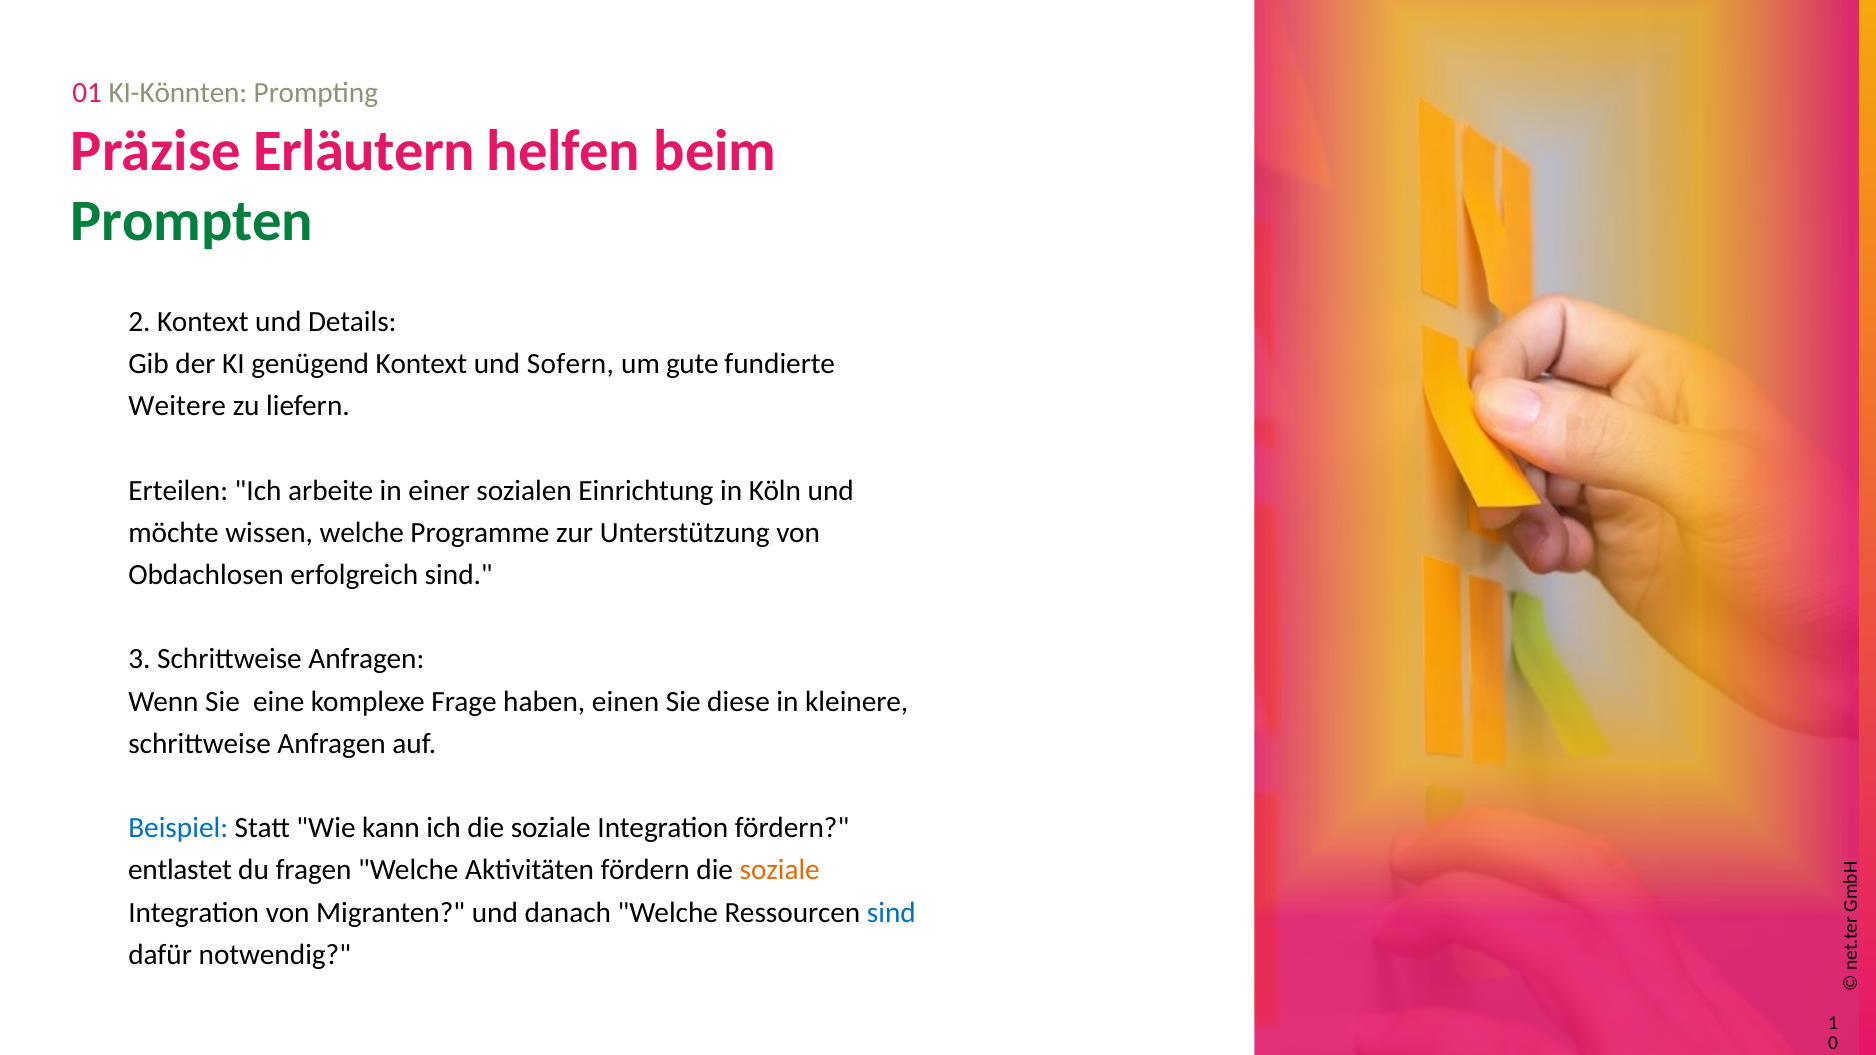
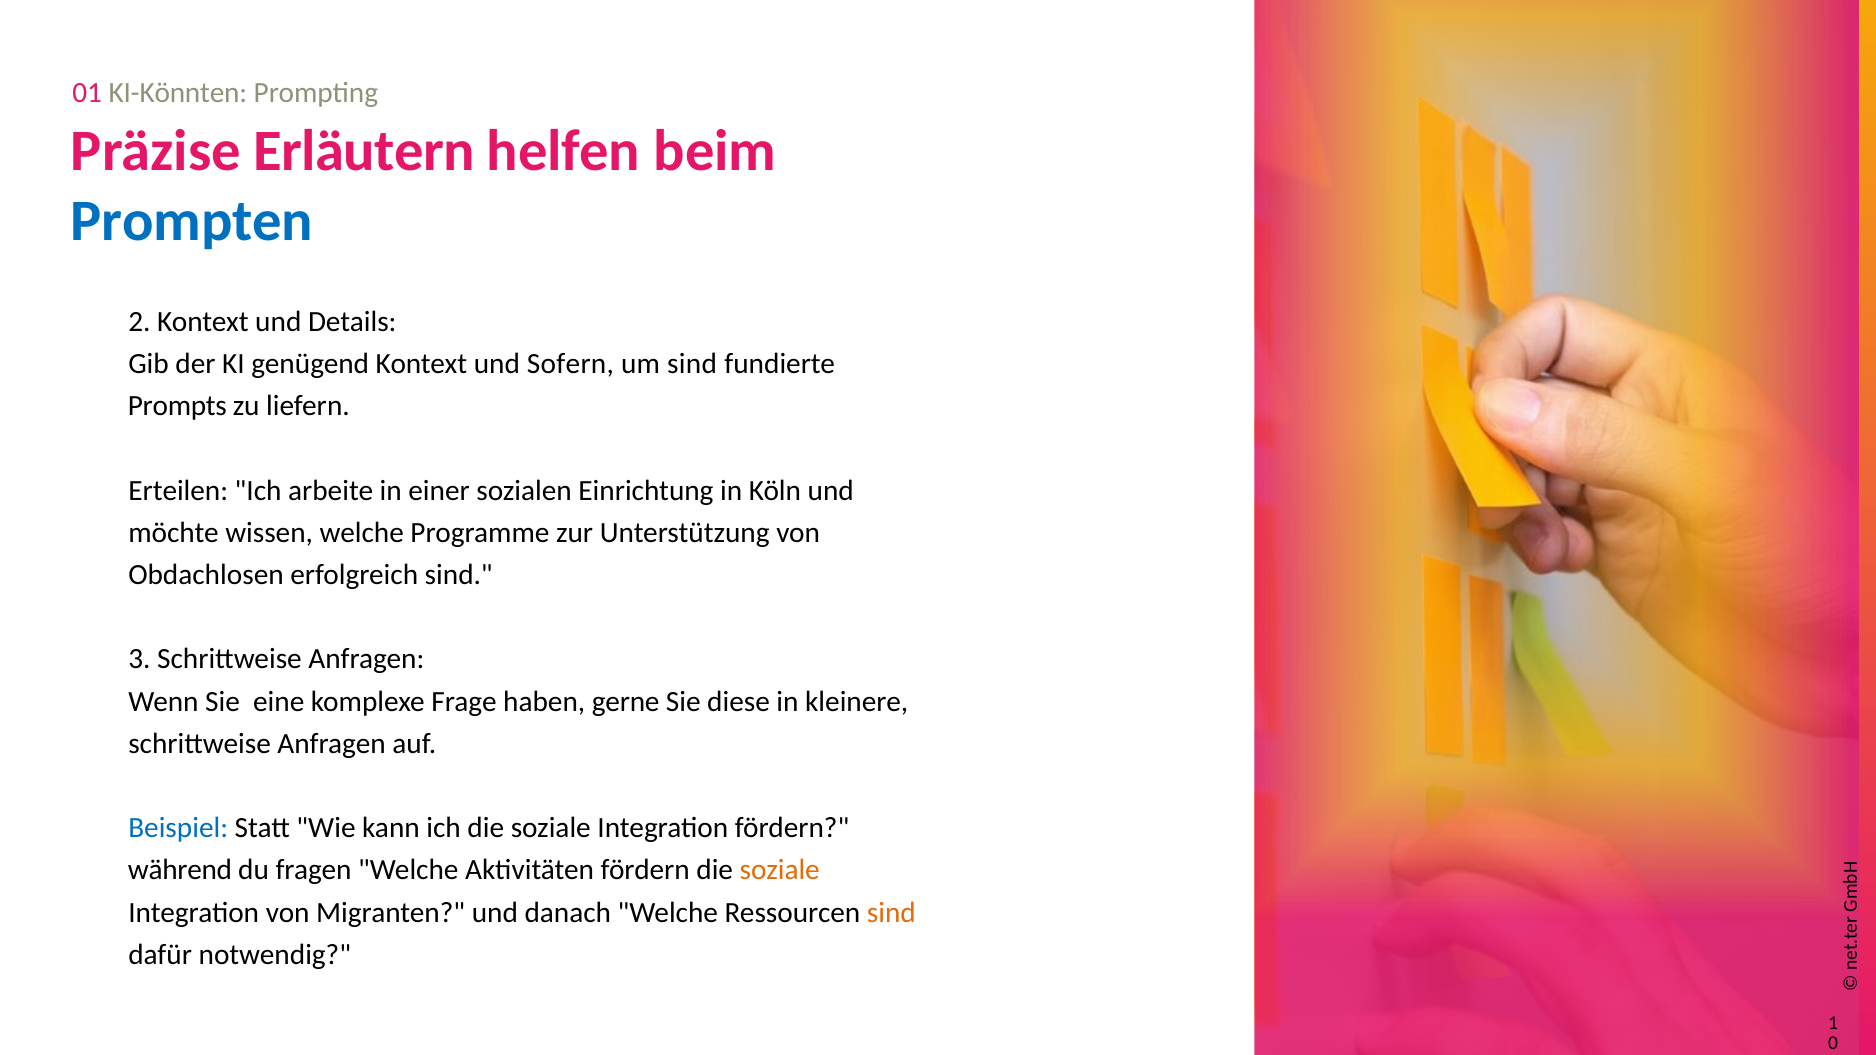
Prompten colour: green -> blue
um gute: gute -> sind
Weitere: Weitere -> Prompts
einen: einen -> gerne
entlastet: entlastet -> während
sind at (891, 913) colour: blue -> orange
